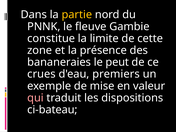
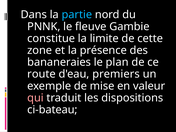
partie colour: yellow -> light blue
peut: peut -> plan
crues: crues -> route
